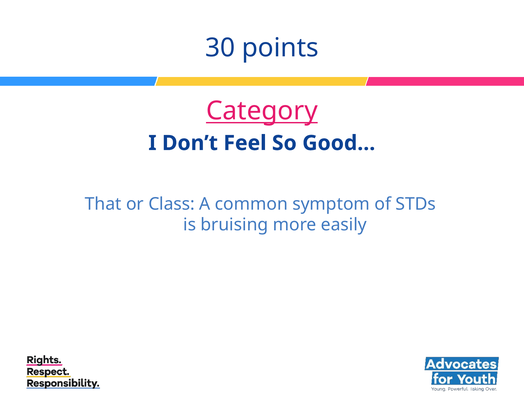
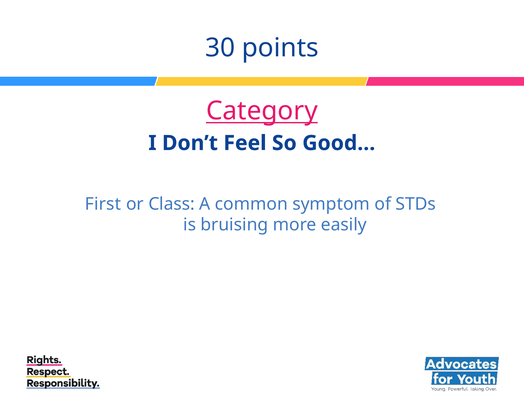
That: That -> First
